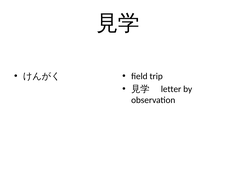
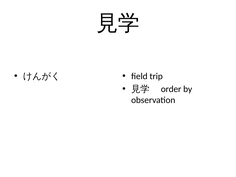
letter: letter -> order
